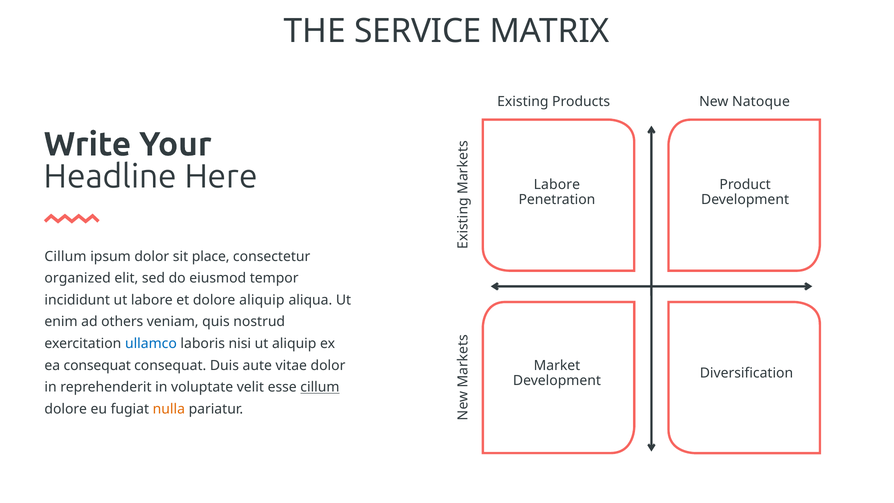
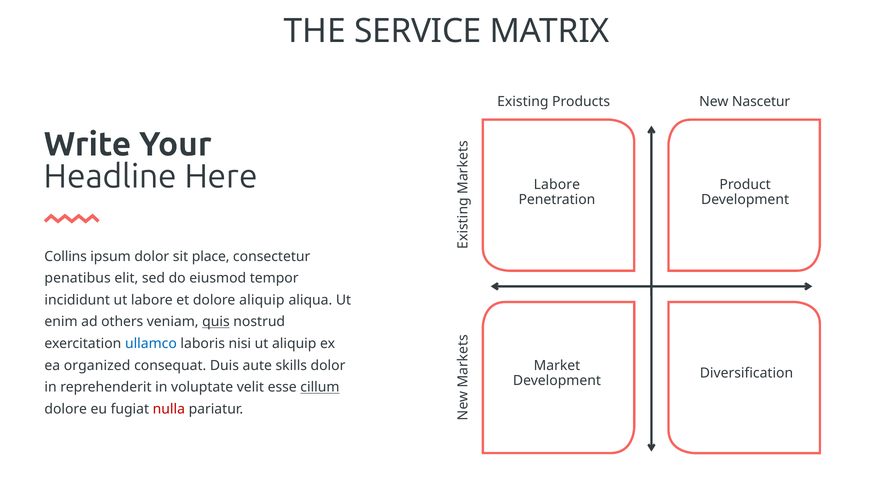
Natoque: Natoque -> Nascetur
Cillum at (65, 256): Cillum -> Collins
organized: organized -> penatibus
quis underline: none -> present
ea consequat: consequat -> organized
vitae: vitae -> skills
nulla colour: orange -> red
